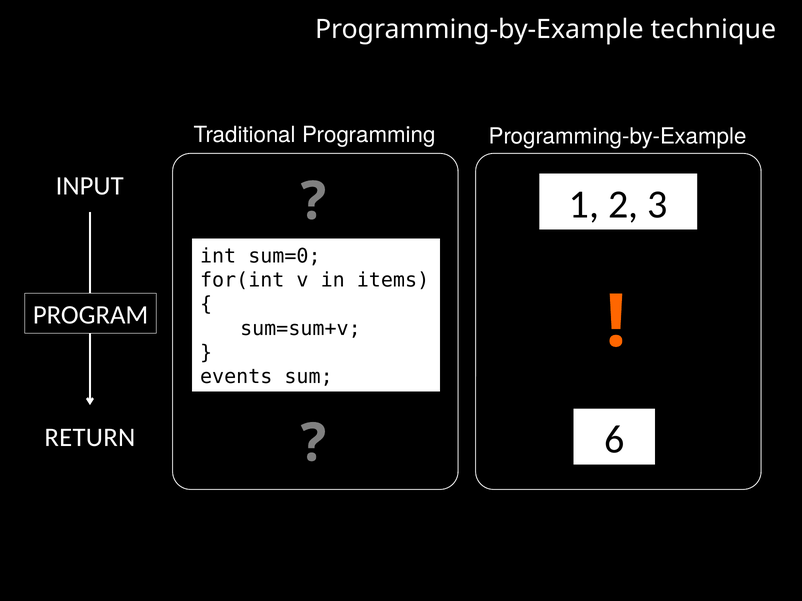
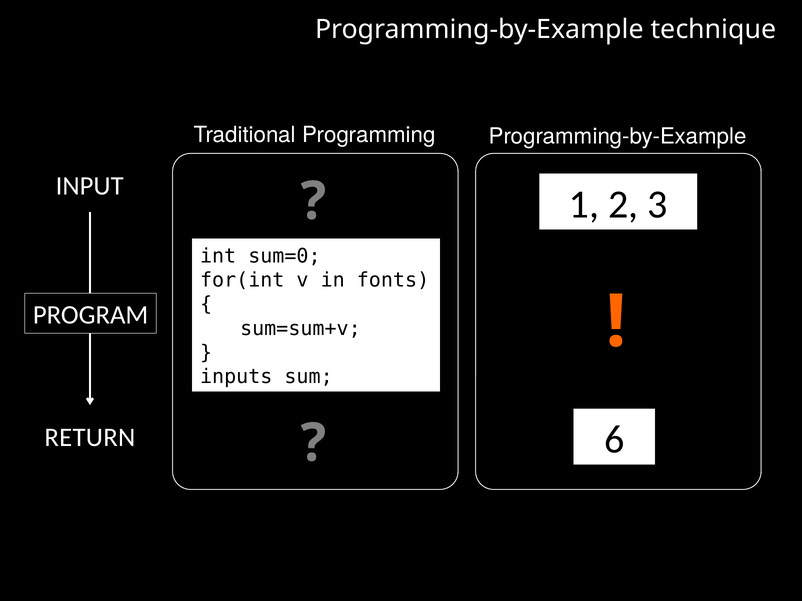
items: items -> fonts
events: events -> inputs
